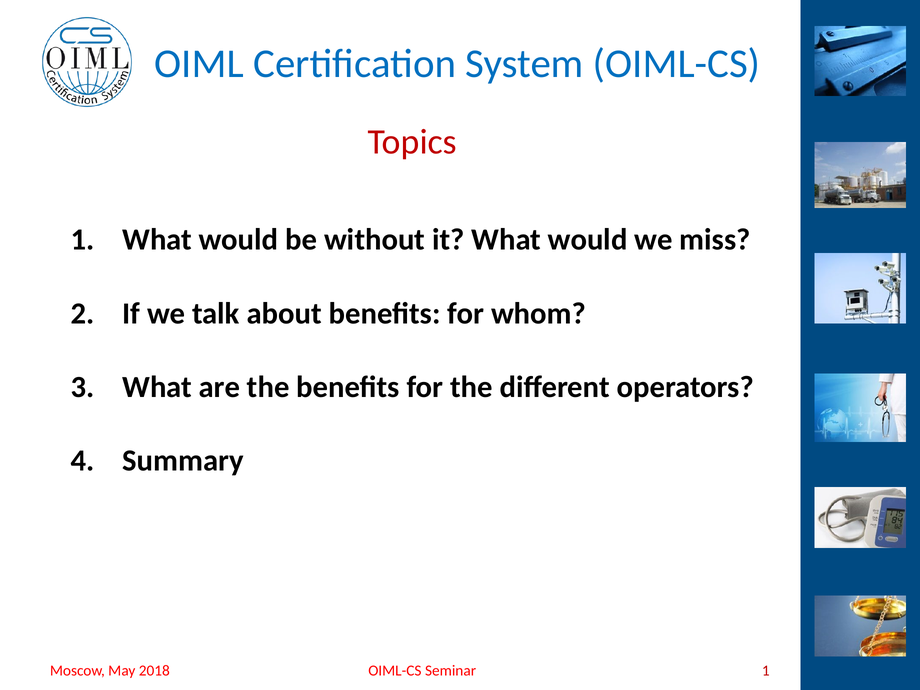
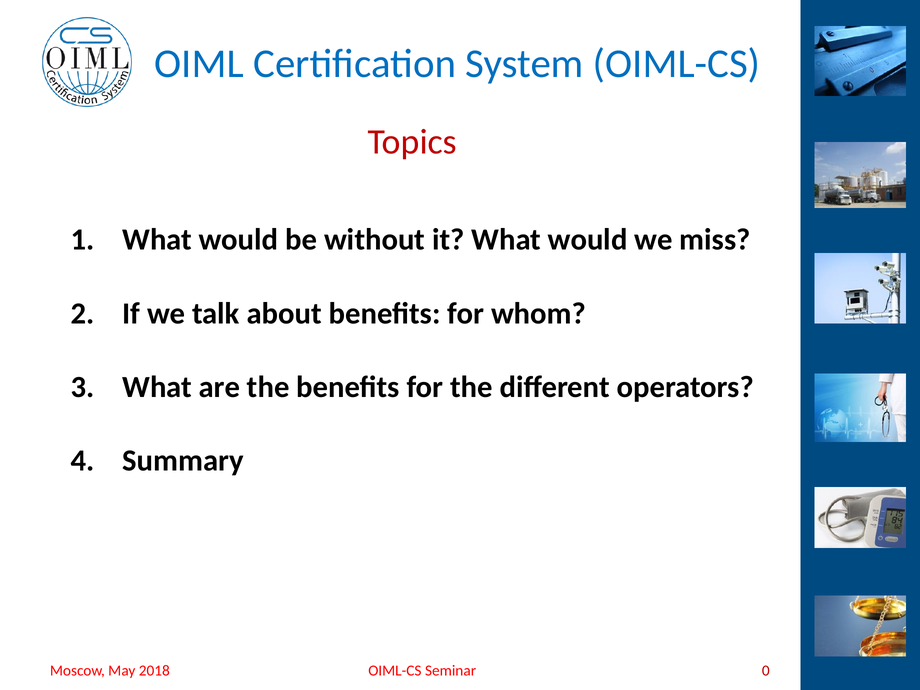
1 at (766, 671): 1 -> 0
